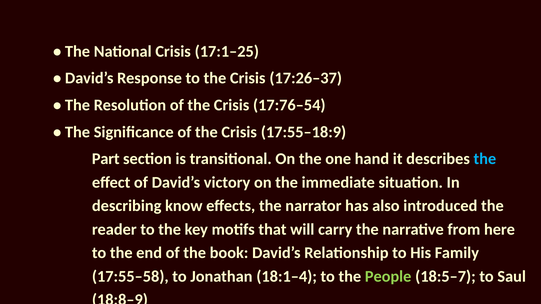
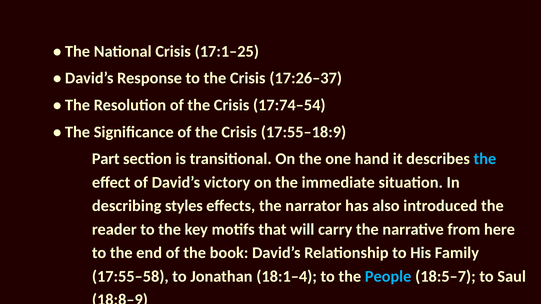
17:76–54: 17:76–54 -> 17:74–54
know: know -> styles
People colour: light green -> light blue
